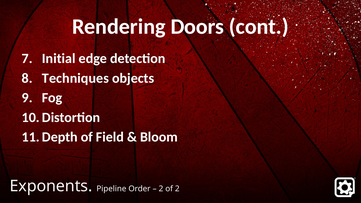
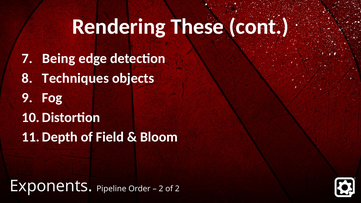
Doors: Doors -> These
Initial: Initial -> Being
